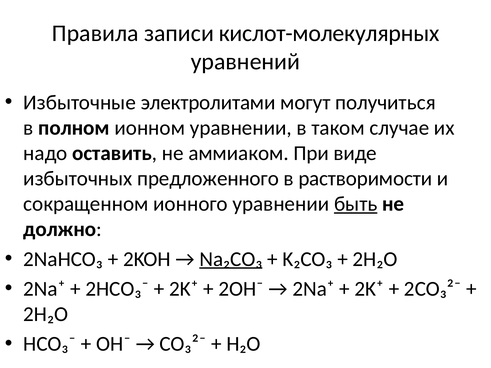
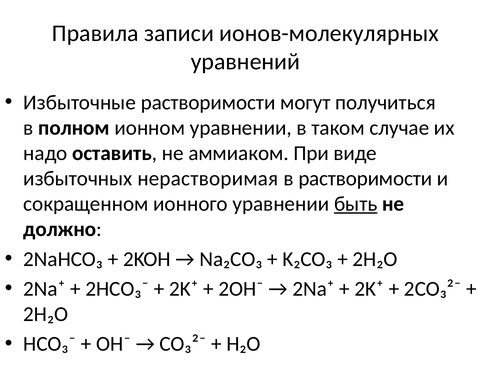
кислот-молекулярных: кислот-молекулярных -> ионов-молекулярных
Избыточные электролитами: электролитами -> растворимости
предложенного: предложенного -> нерастворимая
Na₂CO₃ underline: present -> none
